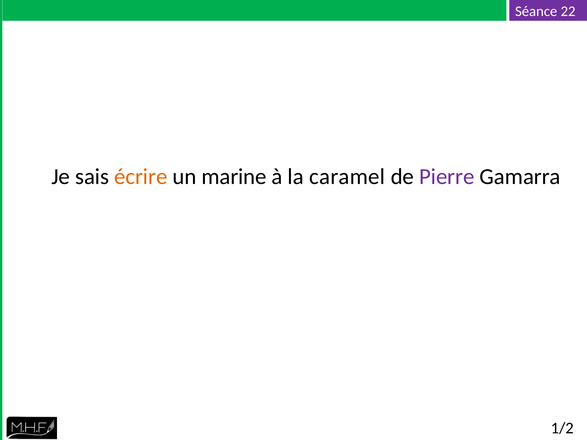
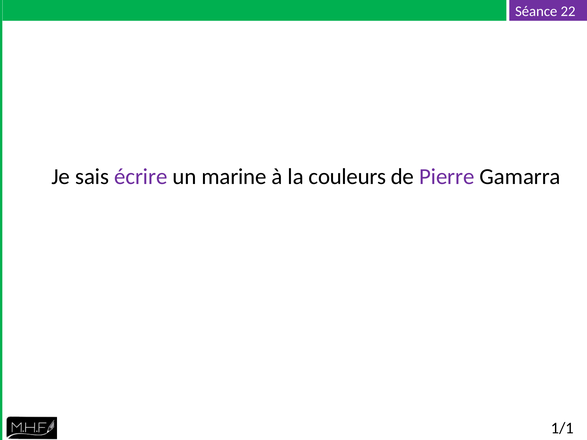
écrire colour: orange -> purple
caramel: caramel -> couleurs
1/2: 1/2 -> 1/1
